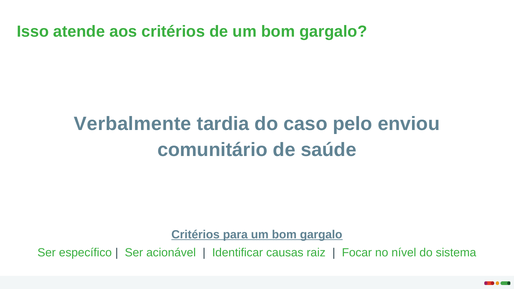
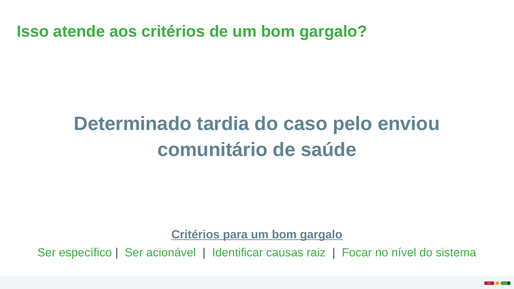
Verbalmente: Verbalmente -> Determinado
